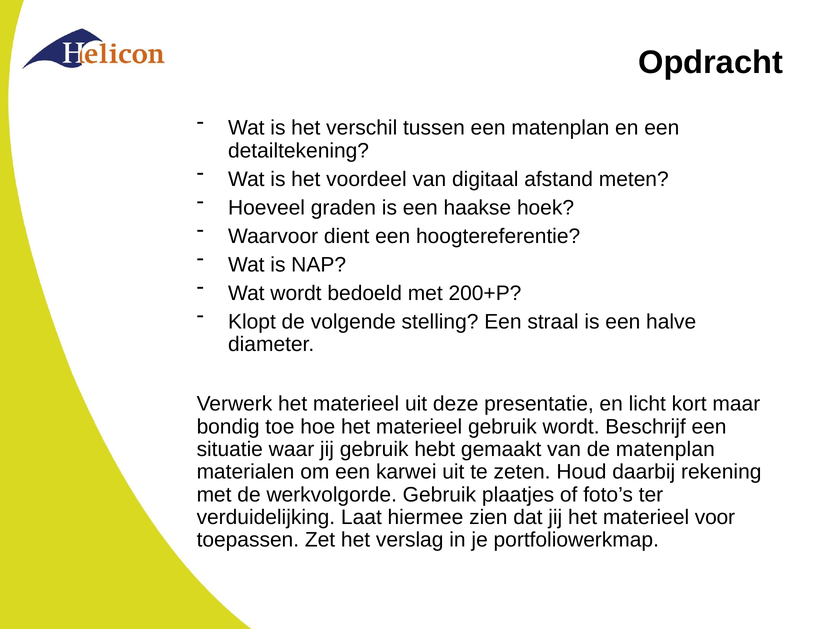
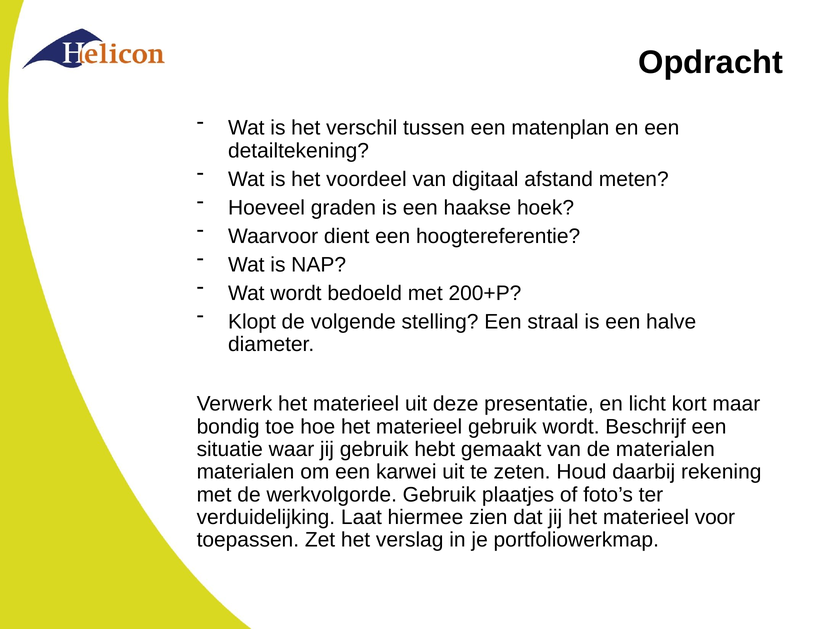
de matenplan: matenplan -> materialen
